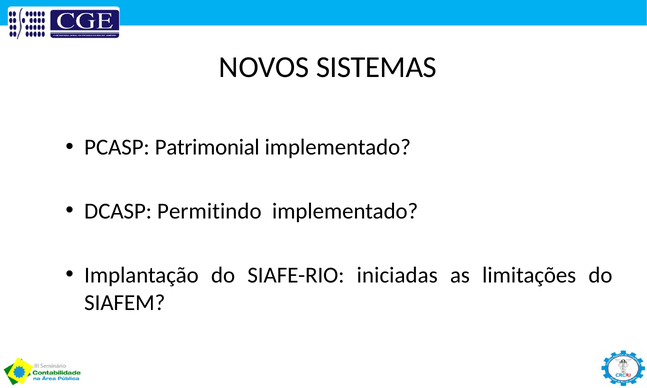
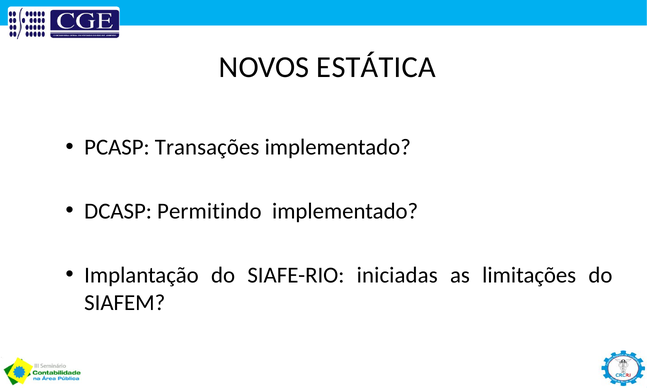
SISTEMAS: SISTEMAS -> ESTÁTICA
Patrimonial: Patrimonial -> Transações
